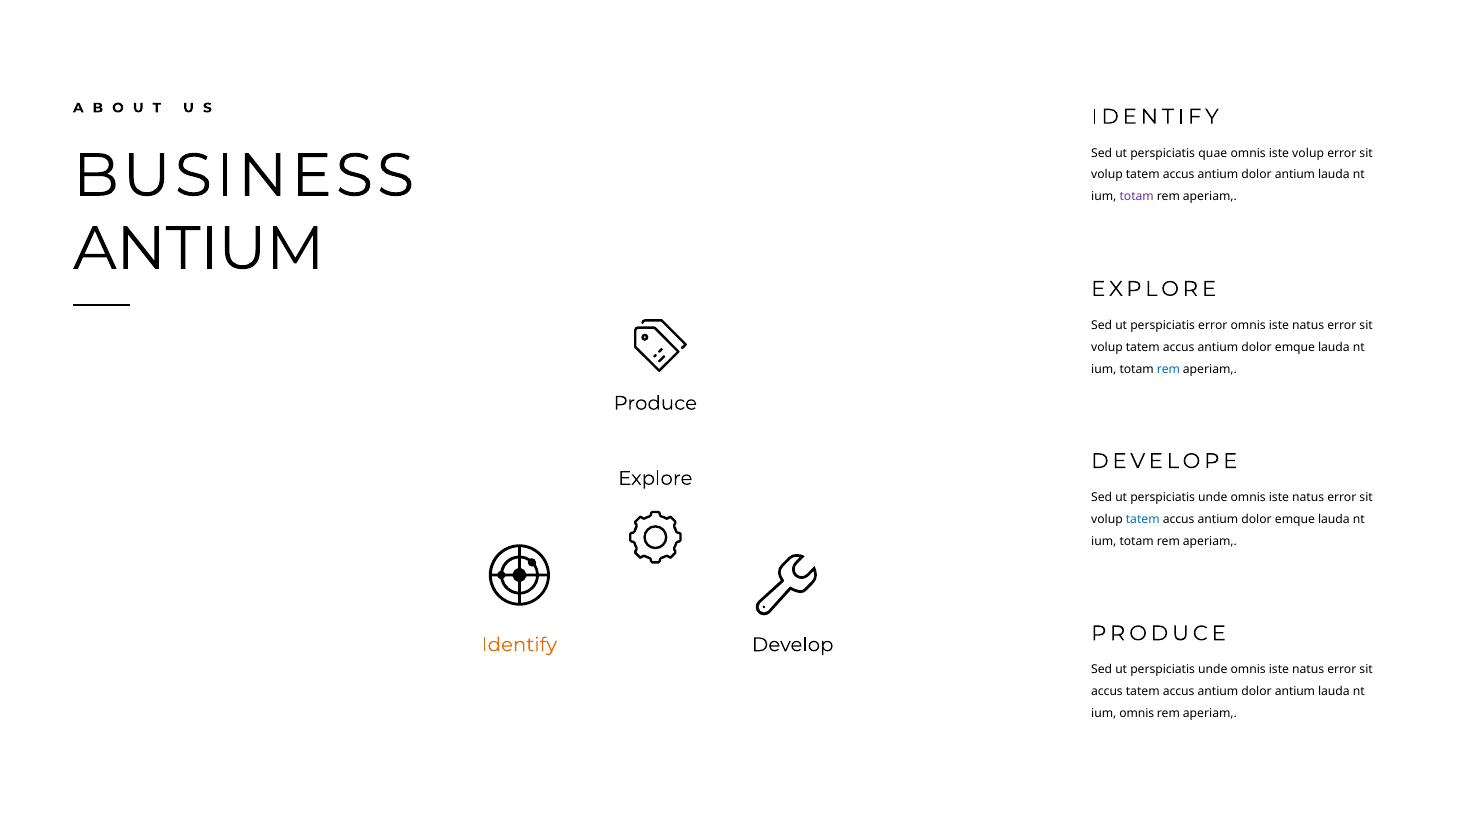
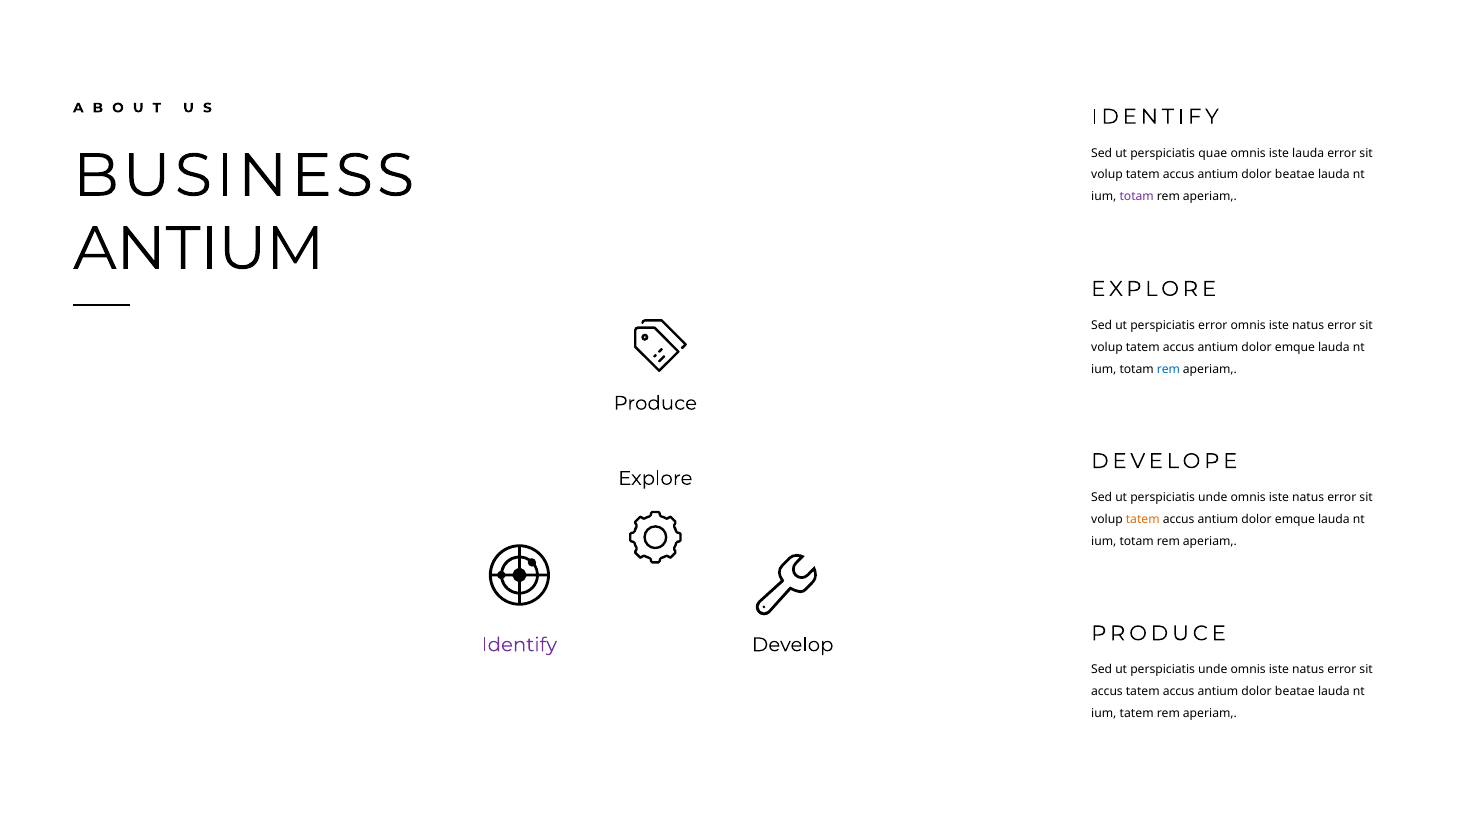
iste volup: volup -> lauda
antium at (1295, 175): antium -> beatae
tatem at (1143, 519) colour: blue -> orange
Identify at (519, 645) colour: orange -> purple
antium at (1295, 691): antium -> beatae
ium omnis: omnis -> tatem
